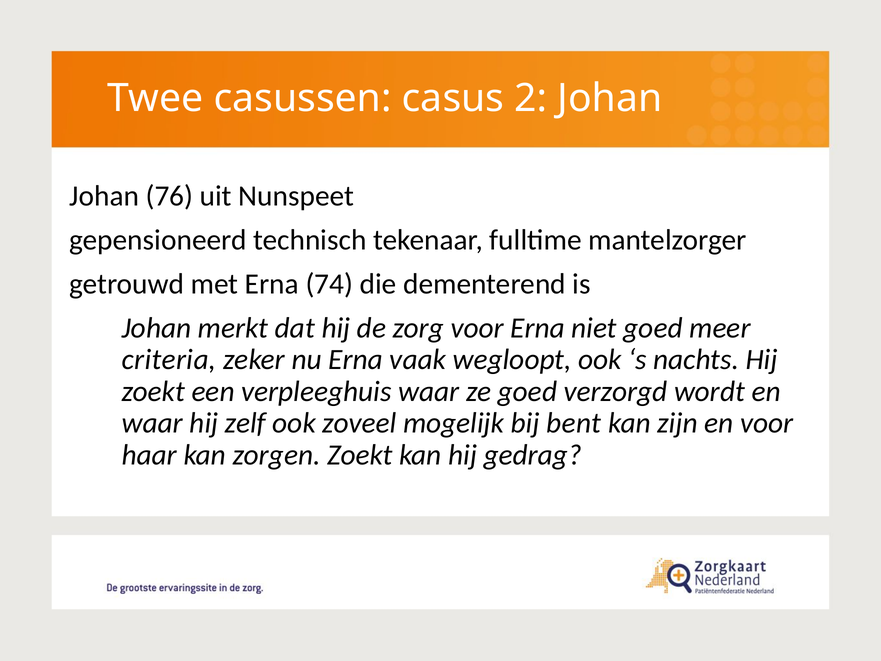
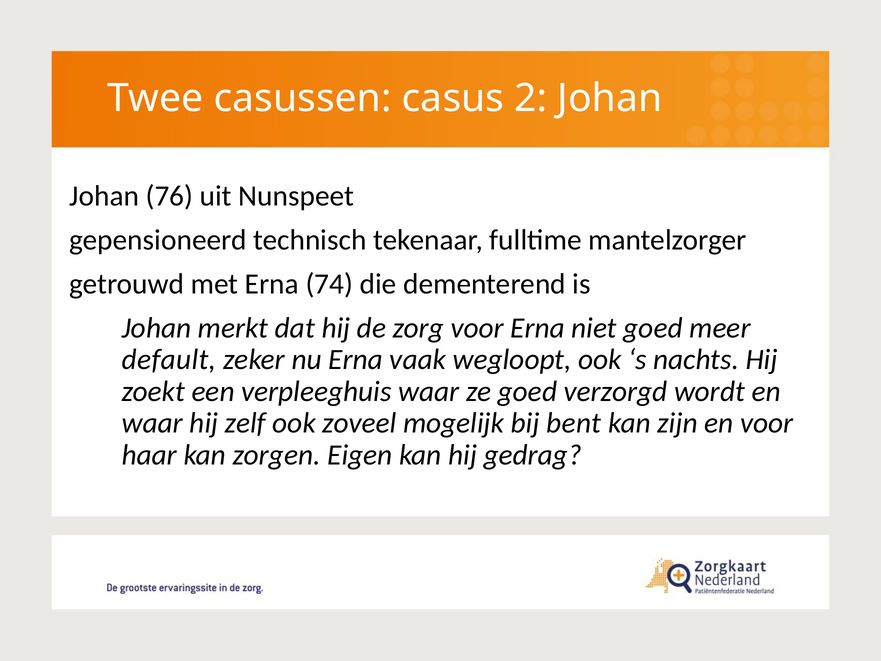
criteria: criteria -> default
zorgen Zoekt: Zoekt -> Eigen
